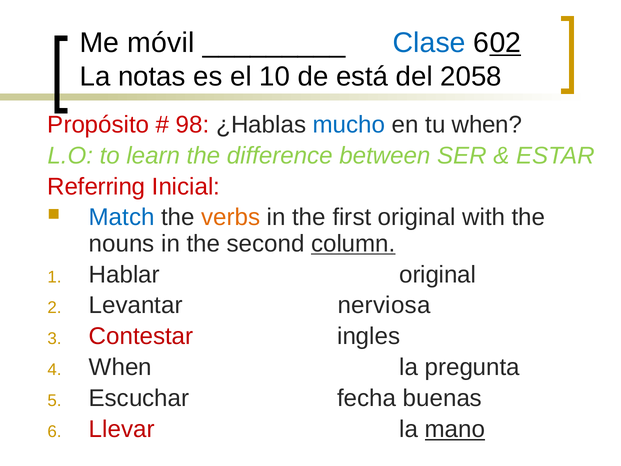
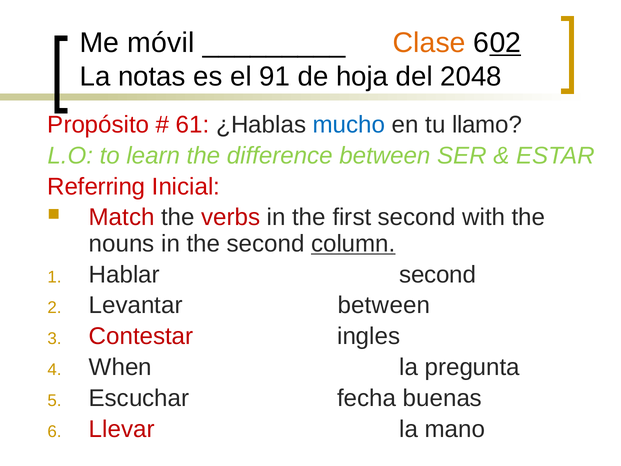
Clase colour: blue -> orange
10: 10 -> 91
está: está -> hoja
2058: 2058 -> 2048
98: 98 -> 61
tu when: when -> llamo
Match colour: blue -> red
verbs colour: orange -> red
first original: original -> second
Hablar original: original -> second
Levantar nerviosa: nerviosa -> between
mano underline: present -> none
